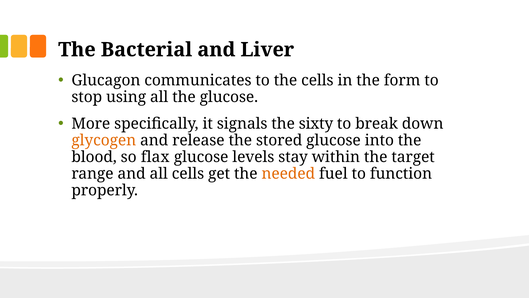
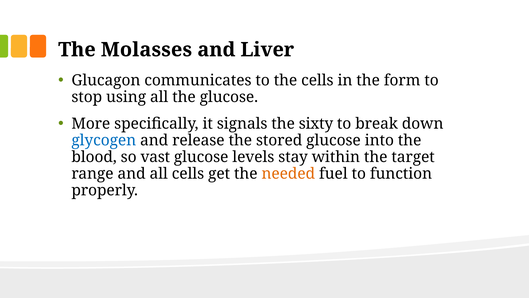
Bacterial: Bacterial -> Molasses
glycogen colour: orange -> blue
flax: flax -> vast
